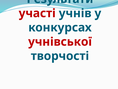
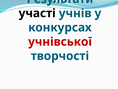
участі colour: red -> black
